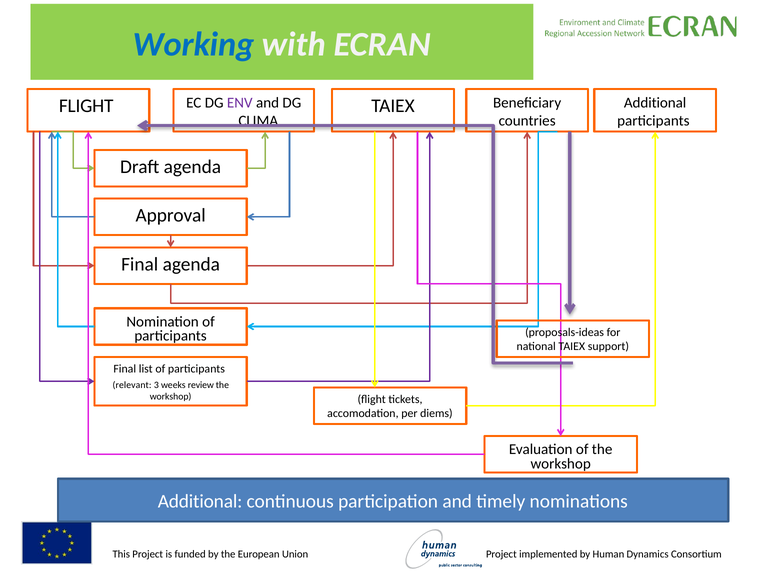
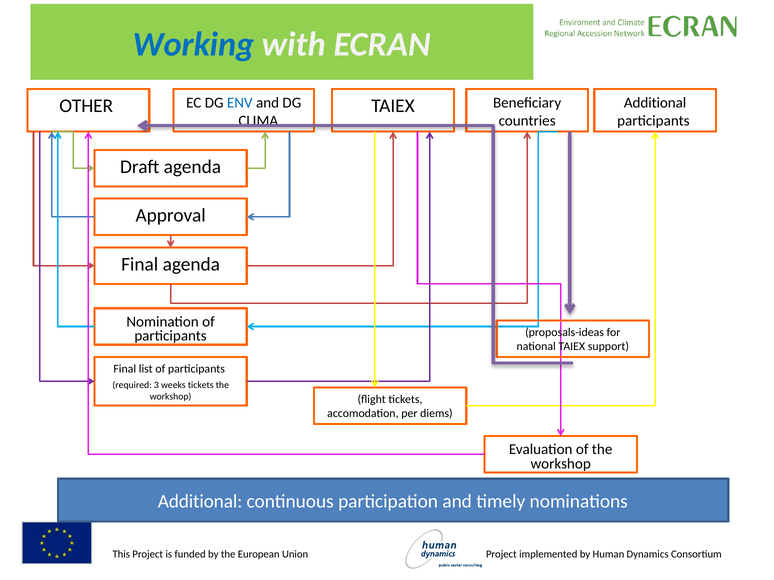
FLIGHT at (86, 106): FLIGHT -> OTHER
ENV colour: purple -> blue
relevant: relevant -> required
weeks review: review -> tickets
